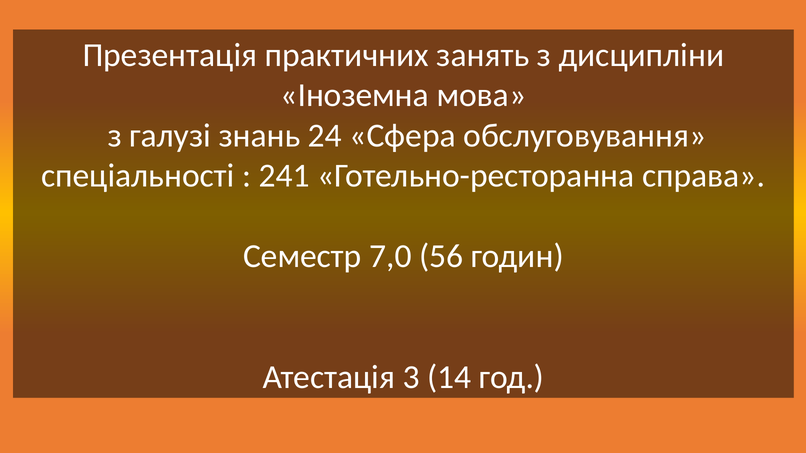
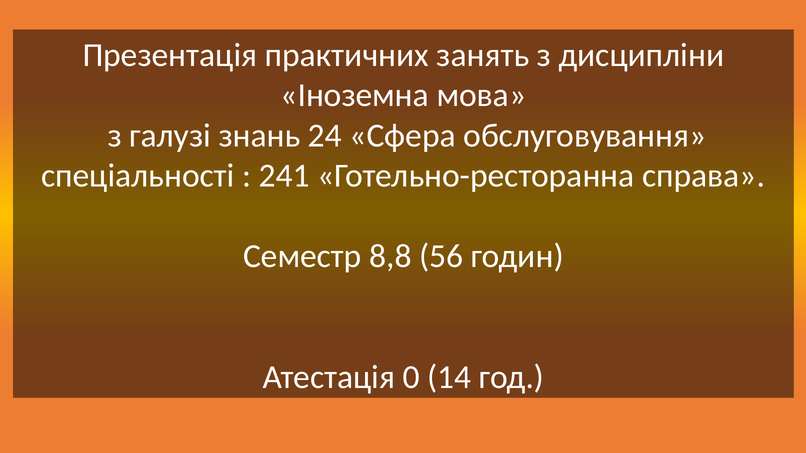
7,0: 7,0 -> 8,8
3: 3 -> 0
